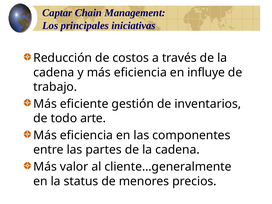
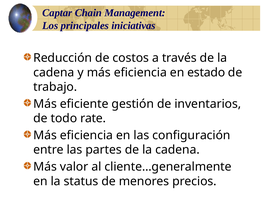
influye: influye -> estado
arte: arte -> rate
componentes: componentes -> configuración
